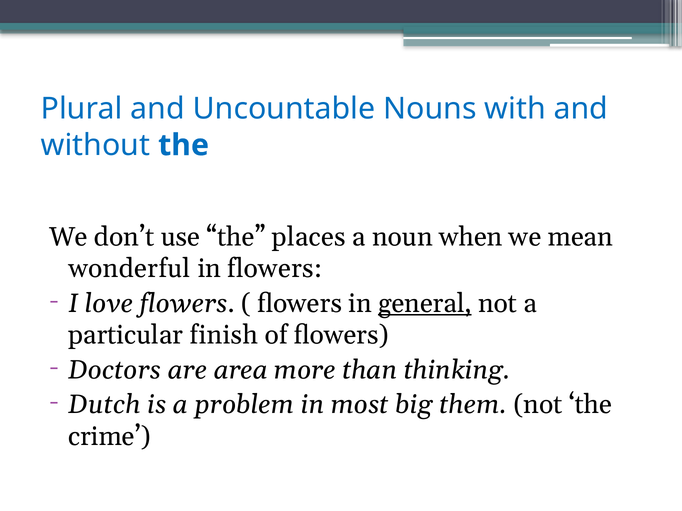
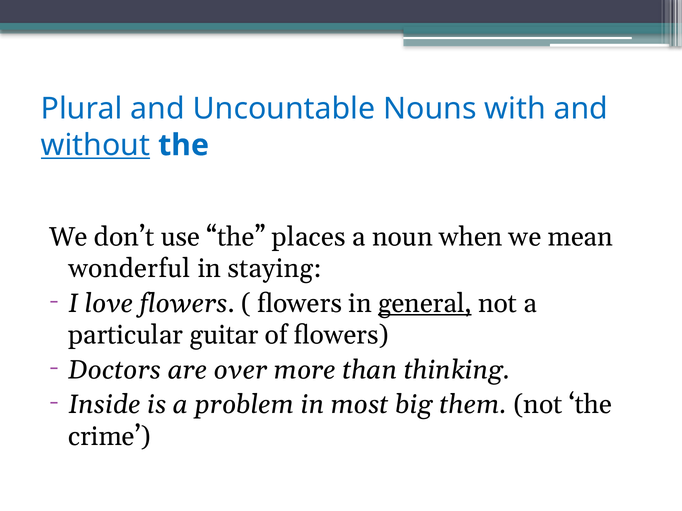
without underline: none -> present
in flowers: flowers -> staying
finish: finish -> guitar
area: area -> over
Dutch: Dutch -> Inside
